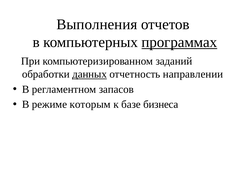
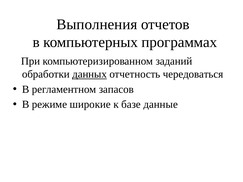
программах underline: present -> none
направлении: направлении -> чередоваться
которым: которым -> широкие
бизнеса: бизнеса -> данные
